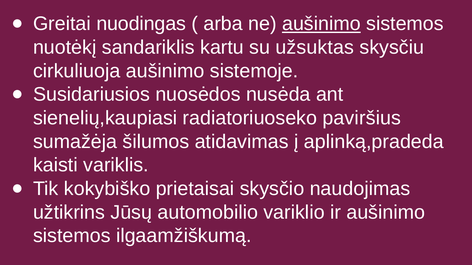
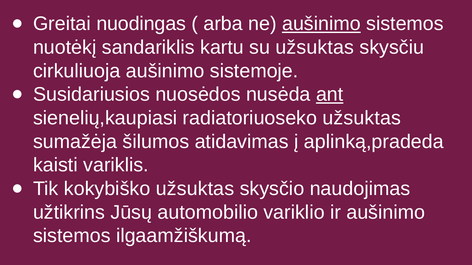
ant underline: none -> present
radiatoriuoseko paviršius: paviršius -> užsuktas
kokybiško prietaisai: prietaisai -> užsuktas
